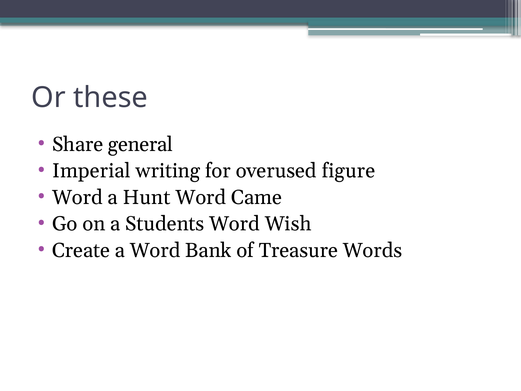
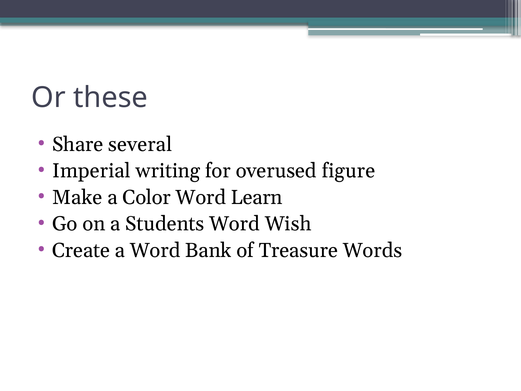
general: general -> several
Word at (77, 197): Word -> Make
Hunt: Hunt -> Color
Came: Came -> Learn
